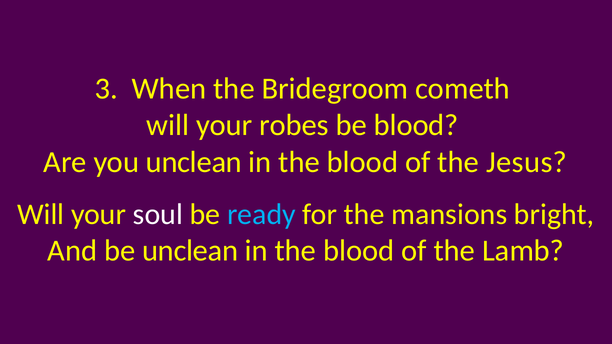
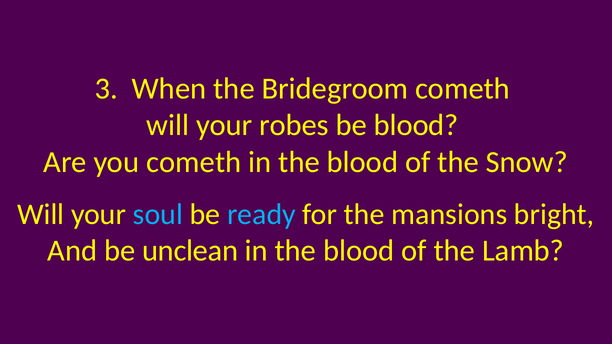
you unclean: unclean -> cometh
Jesus: Jesus -> Snow
soul colour: white -> light blue
